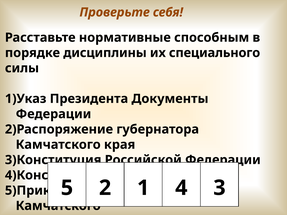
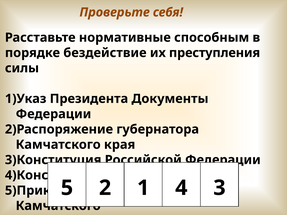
дисциплины: дисциплины -> бездействие
специального: специального -> преступления
